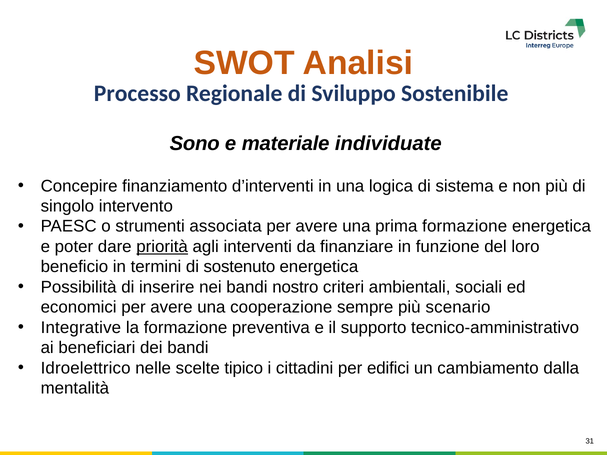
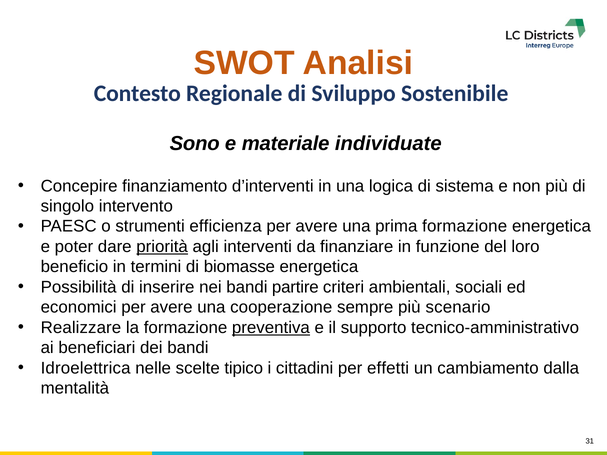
Processo: Processo -> Contesto
associata: associata -> efficienza
sostenuto: sostenuto -> biomasse
nostro: nostro -> partire
Integrative: Integrative -> Realizzare
preventiva underline: none -> present
Idroelettrico: Idroelettrico -> Idroelettrica
edifici: edifici -> effetti
